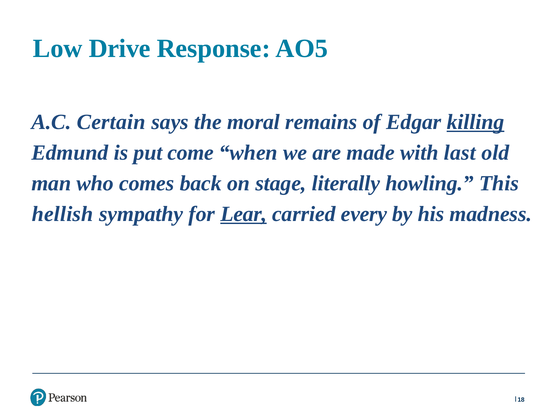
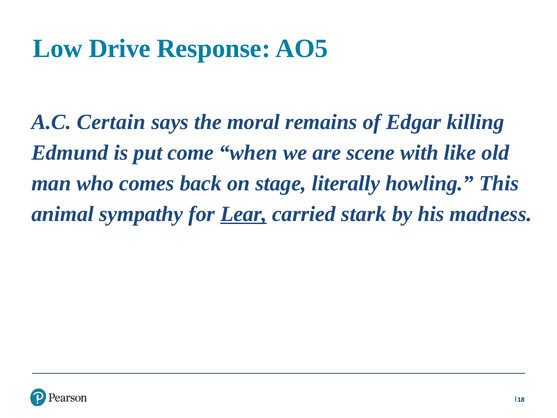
killing underline: present -> none
made: made -> scene
last: last -> like
hellish: hellish -> animal
every: every -> stark
